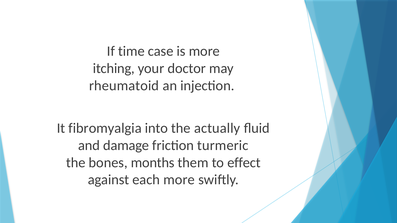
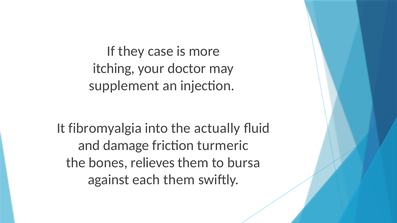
time: time -> they
rheumatoid: rheumatoid -> supplement
months: months -> relieves
effect: effect -> bursa
each more: more -> them
